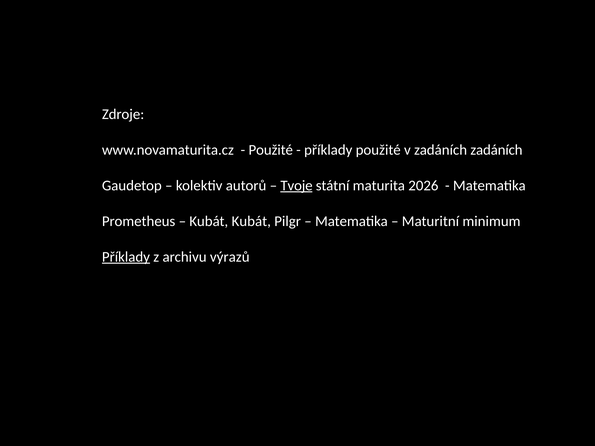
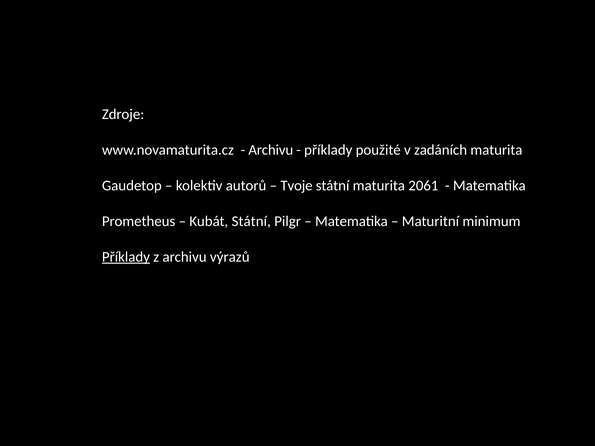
Použité at (271, 150): Použité -> Archivu
zadáních zadáních: zadáních -> maturita
Tvoje underline: present -> none
2026: 2026 -> 2061
Kubát Kubát: Kubát -> Státní
